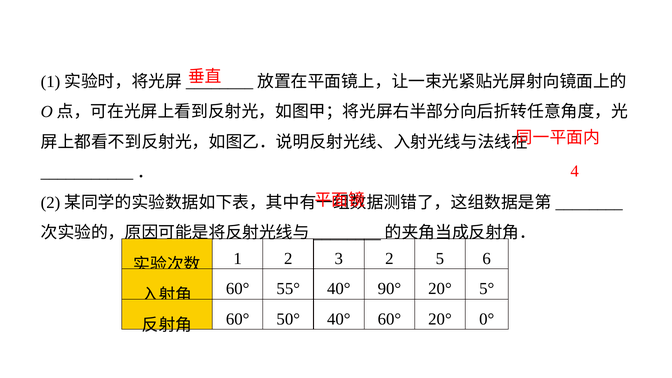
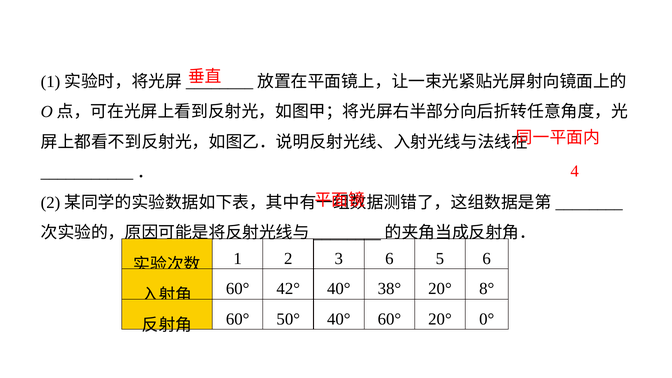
3 2: 2 -> 6
55°: 55° -> 42°
90°: 90° -> 38°
5°: 5° -> 8°
